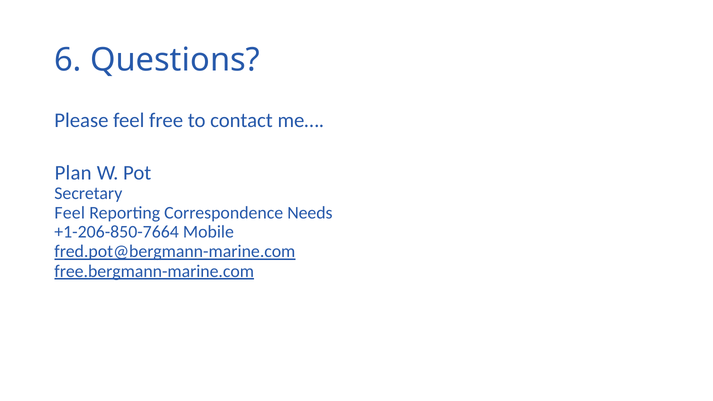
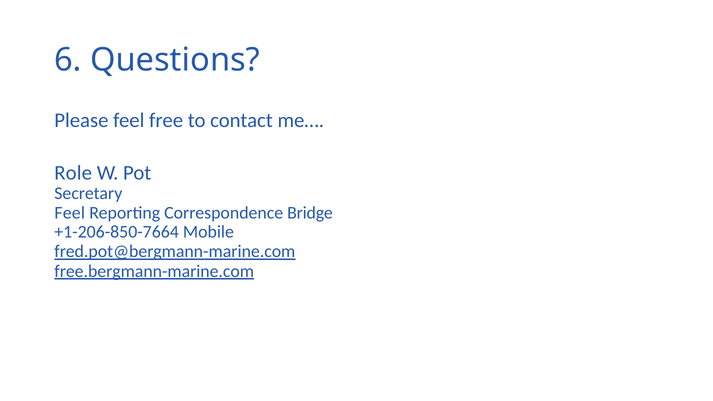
Plan: Plan -> Role
Needs: Needs -> Bridge
